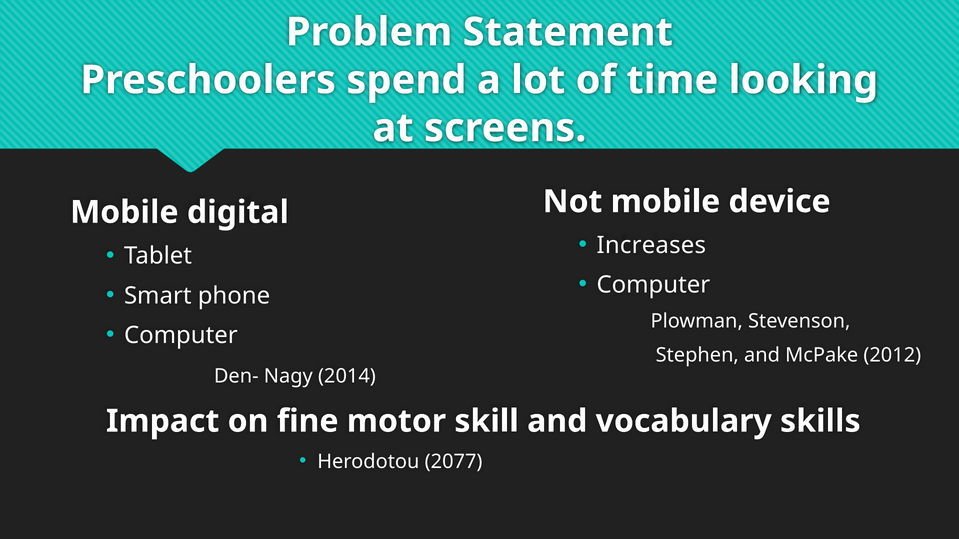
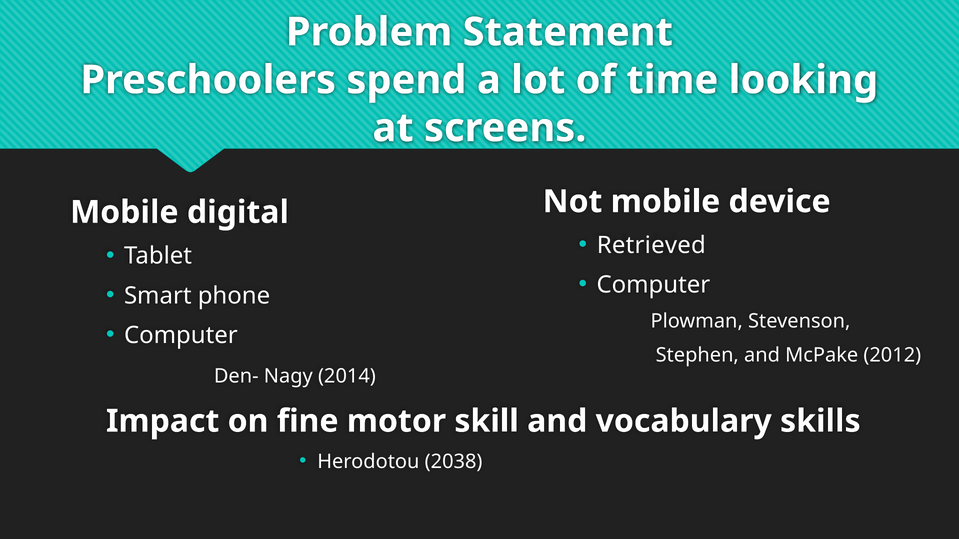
Increases: Increases -> Retrieved
2077: 2077 -> 2038
